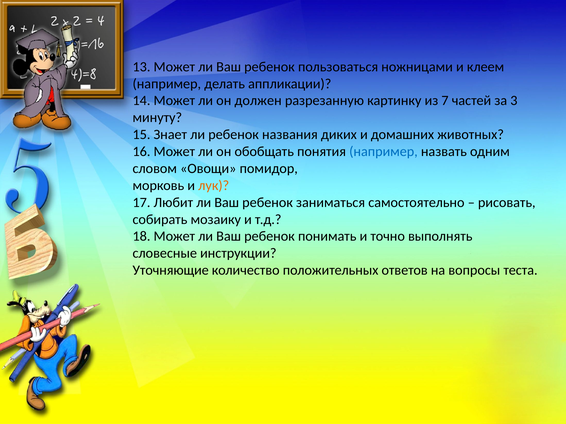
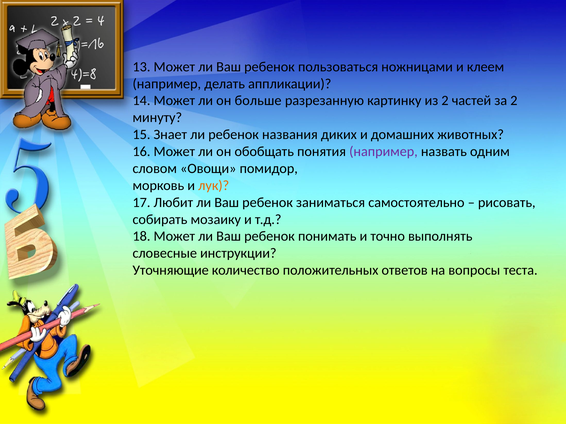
должен: должен -> больше
из 7: 7 -> 2
за 3: 3 -> 2
например at (383, 152) colour: blue -> purple
